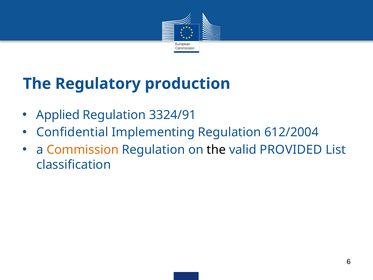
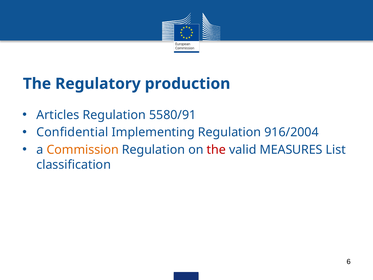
Applied: Applied -> Articles
3324/91: 3324/91 -> 5580/91
612/2004: 612/2004 -> 916/2004
the at (216, 150) colour: black -> red
PROVIDED: PROVIDED -> MEASURES
